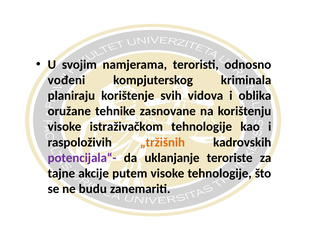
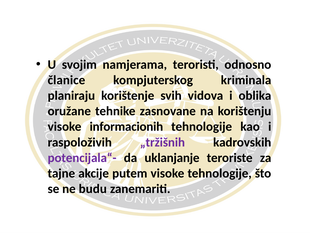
vođeni: vođeni -> članice
istraživačkom: istraživačkom -> informacionih
„tržišnih colour: orange -> purple
